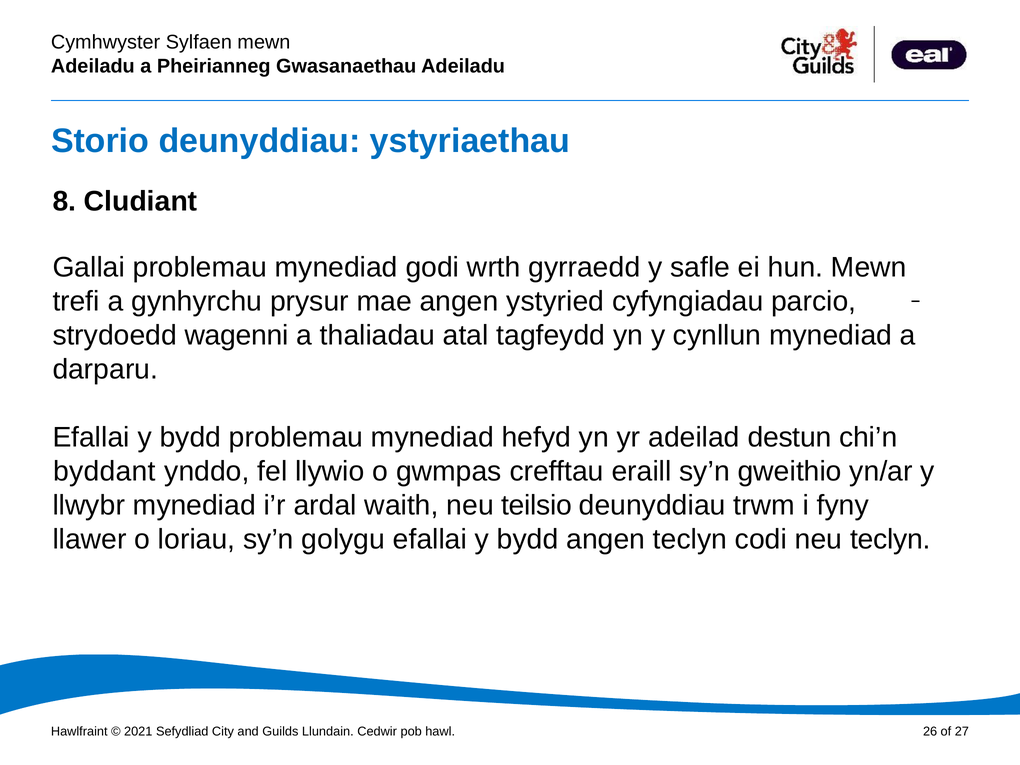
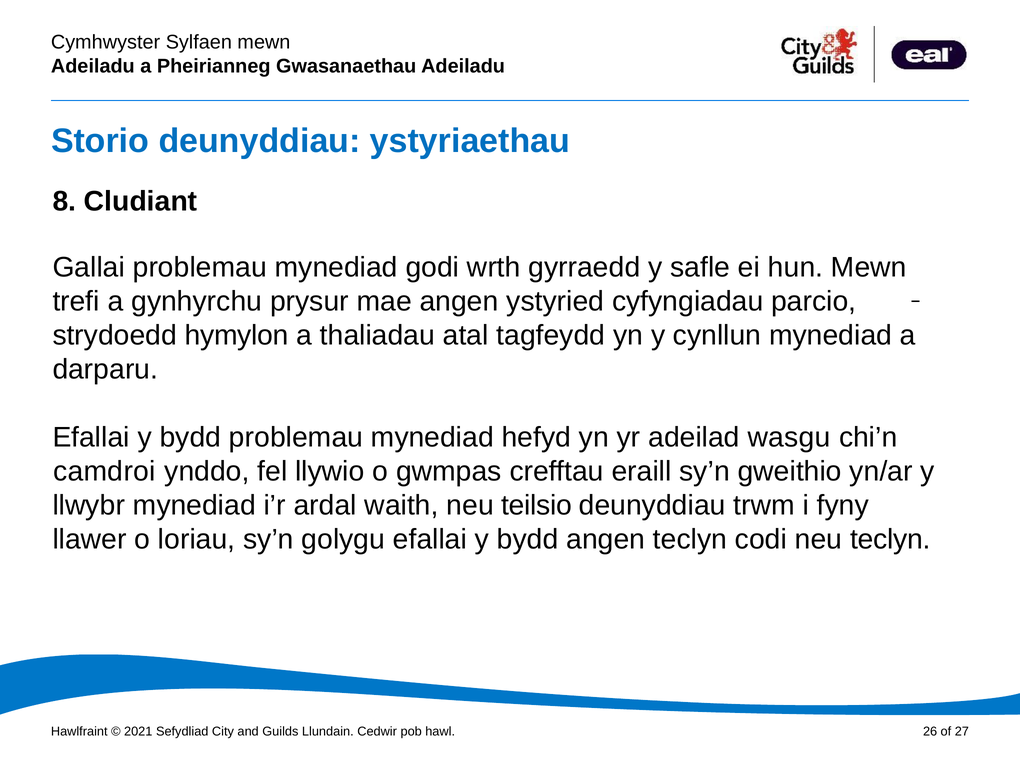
wagenni: wagenni -> hymylon
destun: destun -> wasgu
byddant: byddant -> camdroi
